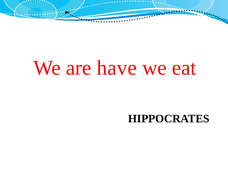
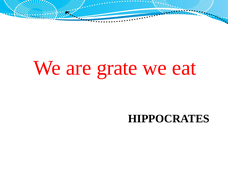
have: have -> grate
